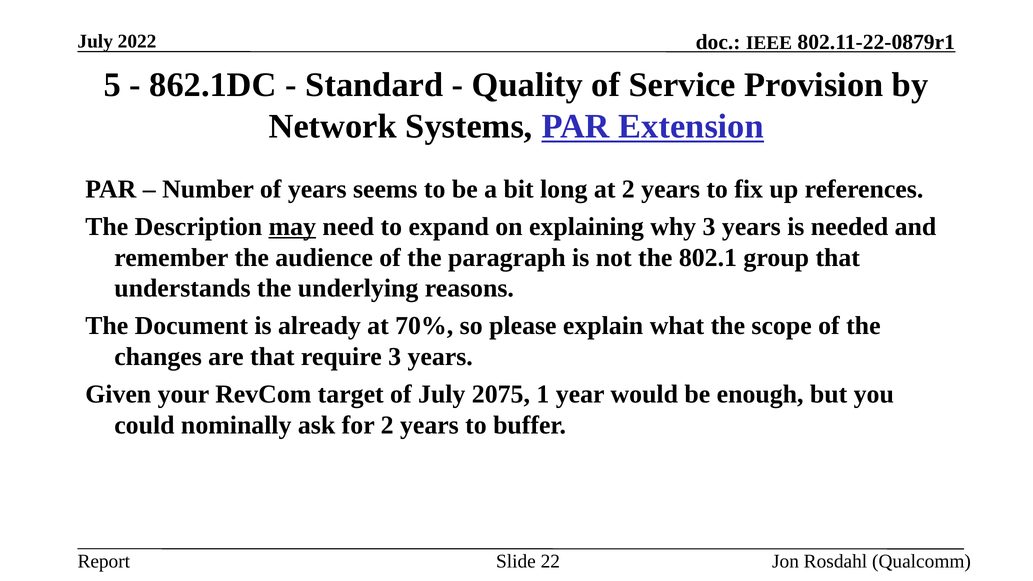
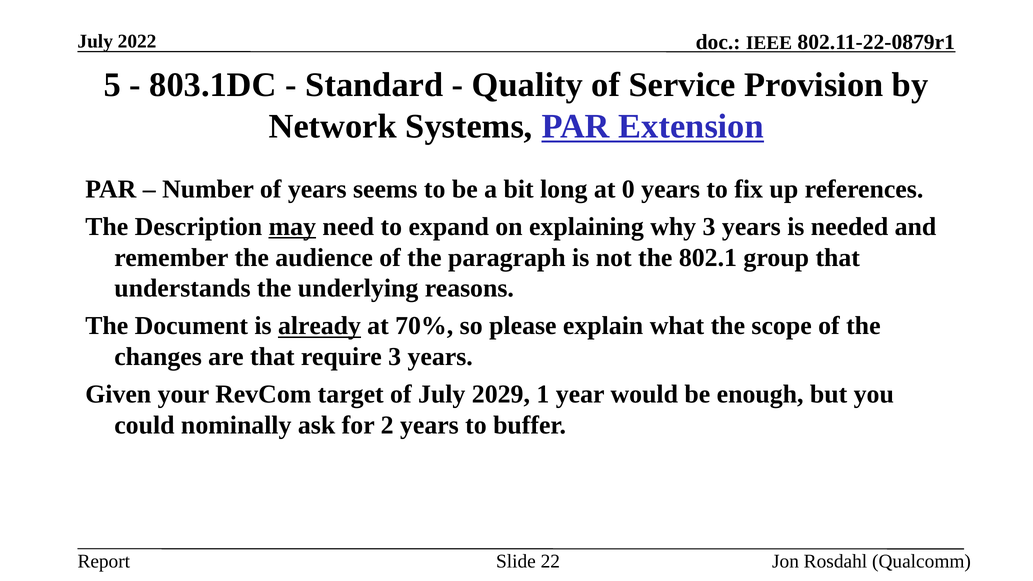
862.1DC: 862.1DC -> 803.1DC
at 2: 2 -> 0
already underline: none -> present
2075: 2075 -> 2029
